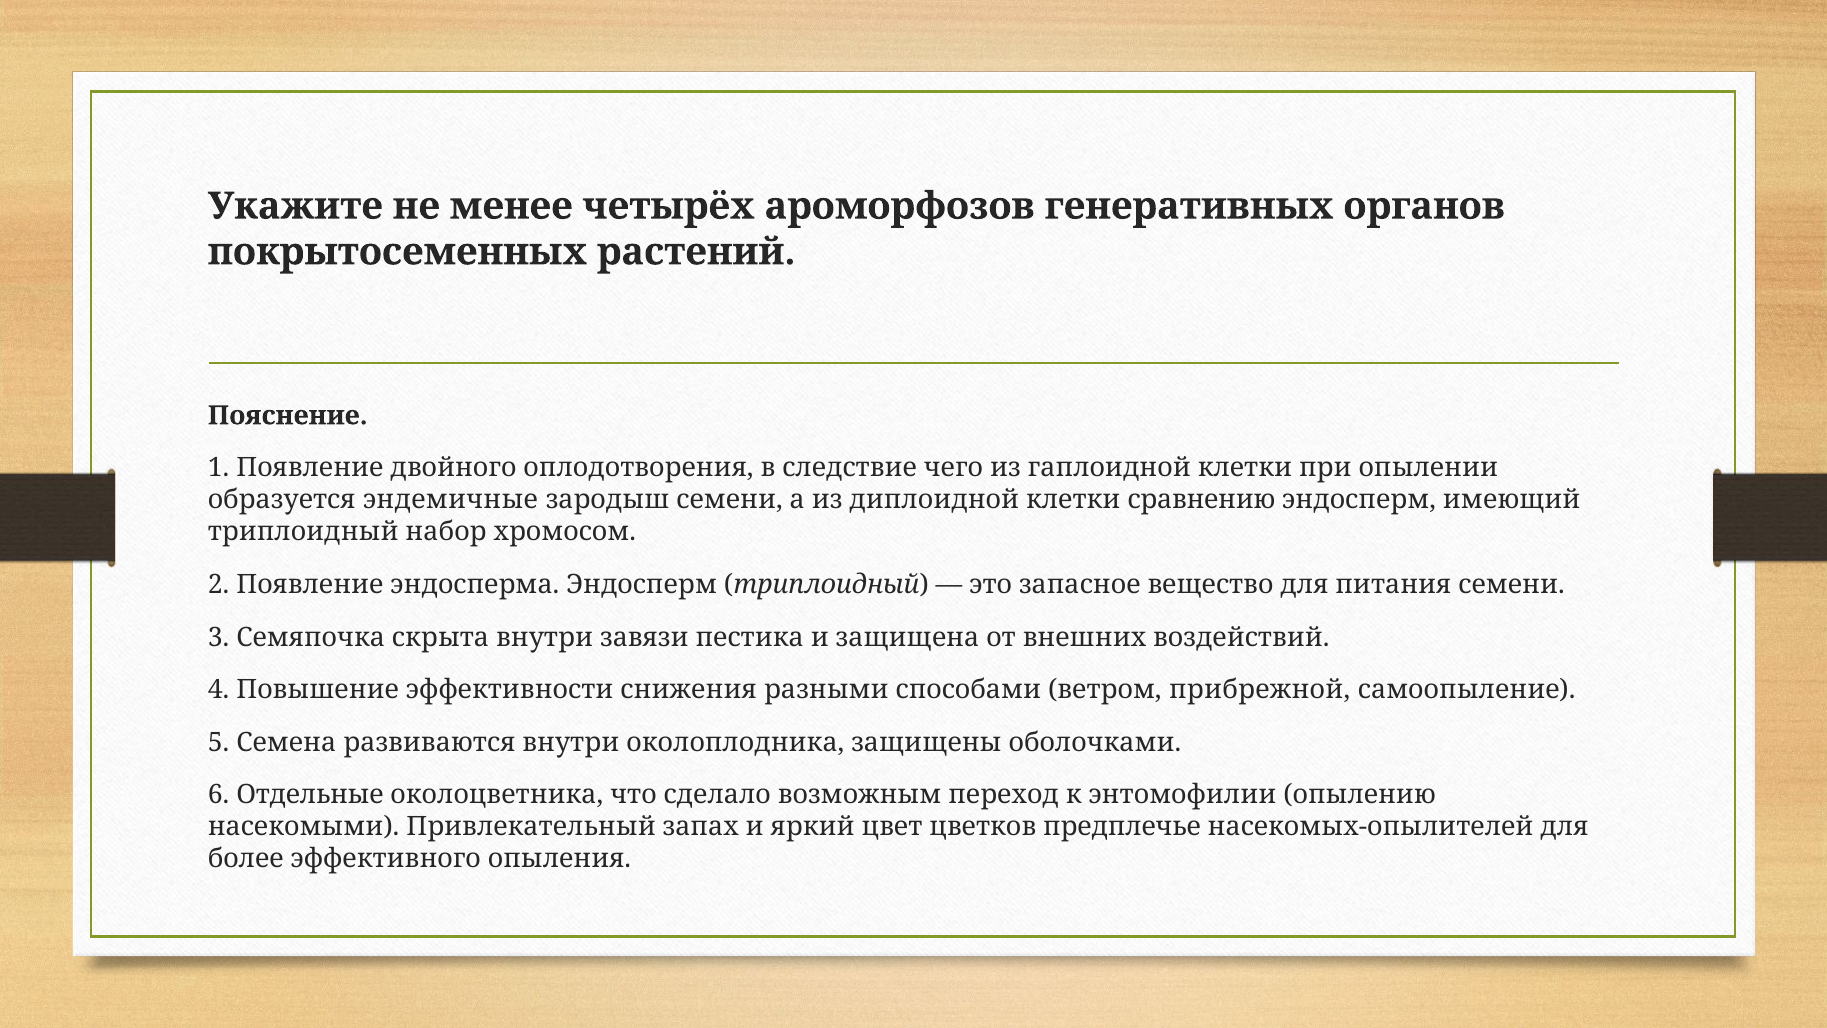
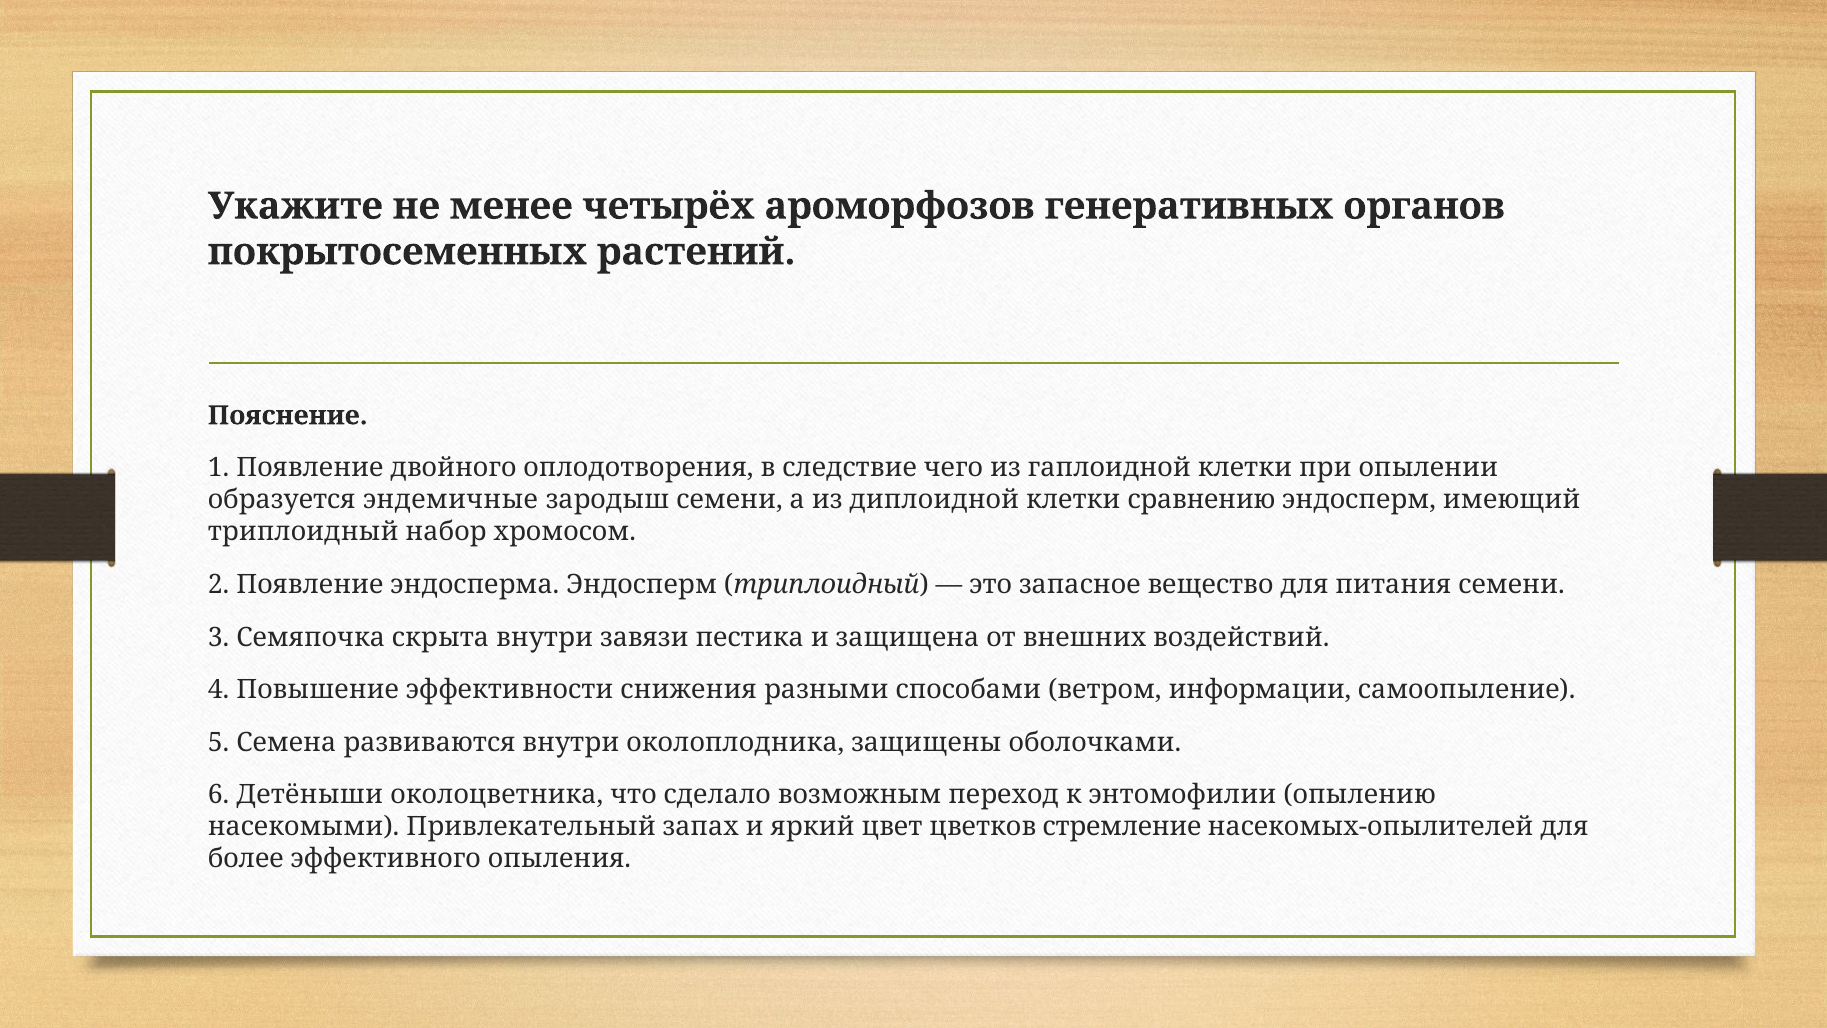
прибрежной: прибрежной -> информации
Отдельные: Отдельные -> Детёныши
предплечье: предплечье -> стремление
